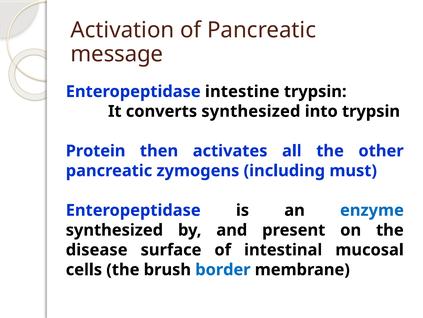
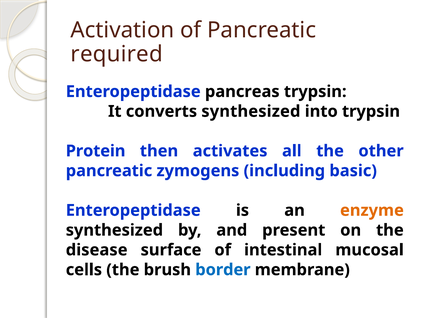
message: message -> required
intestine: intestine -> pancreas
must: must -> basic
enzyme colour: blue -> orange
